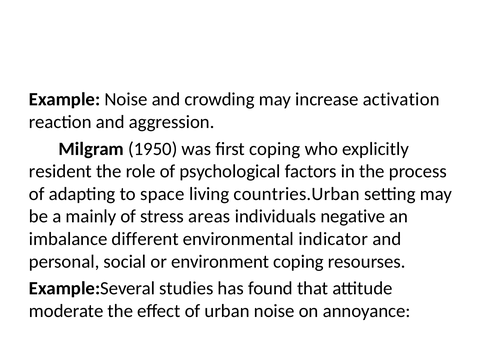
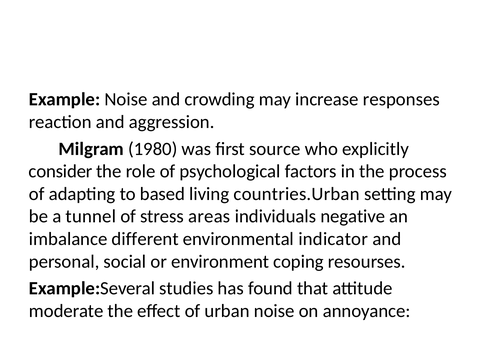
activation: activation -> responses
1950: 1950 -> 1980
first coping: coping -> source
resident: resident -> consider
space: space -> based
mainly: mainly -> tunnel
